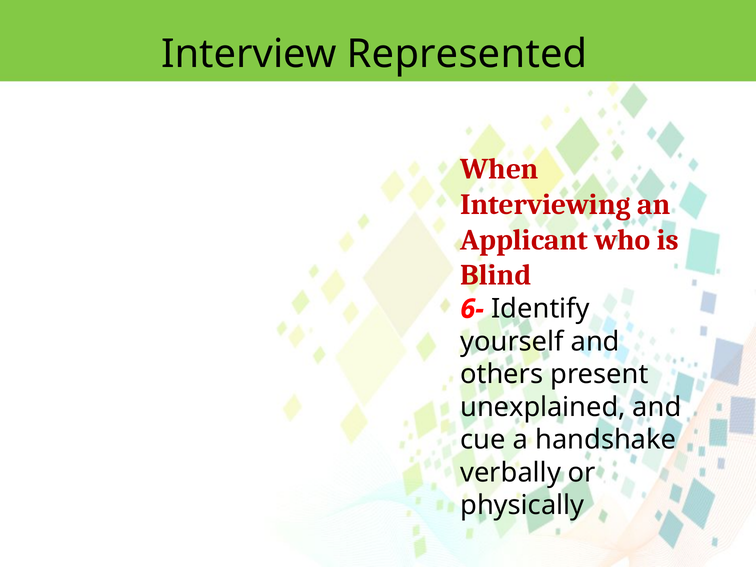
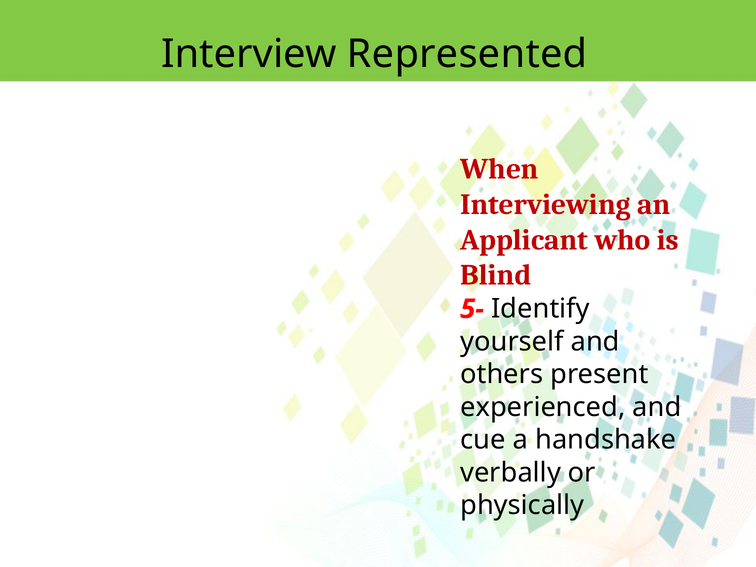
6-: 6- -> 5-
unexplained: unexplained -> experienced
